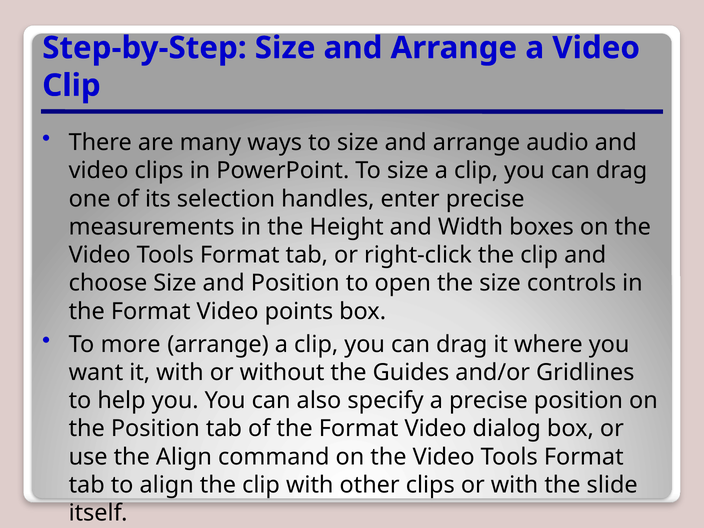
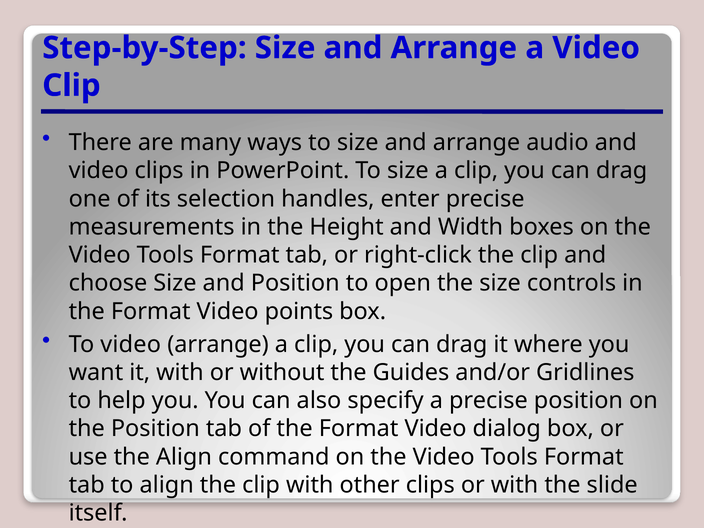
To more: more -> video
